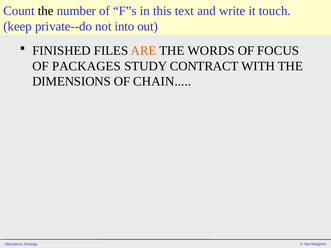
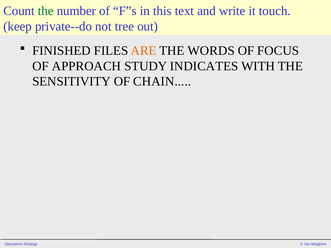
the at (46, 11) colour: black -> green
into: into -> tree
PACKAGES: PACKAGES -> APPROACH
CONTRACT: CONTRACT -> INDICATES
DIMENSIONS: DIMENSIONS -> SENSITIVITY
